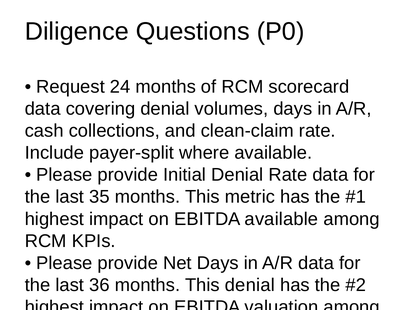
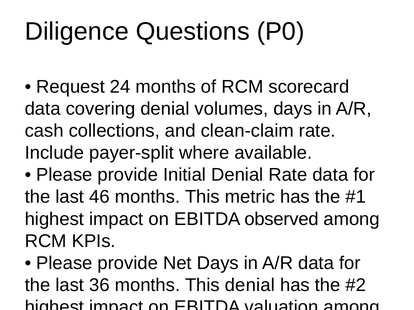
35: 35 -> 46
EBITDA available: available -> observed
